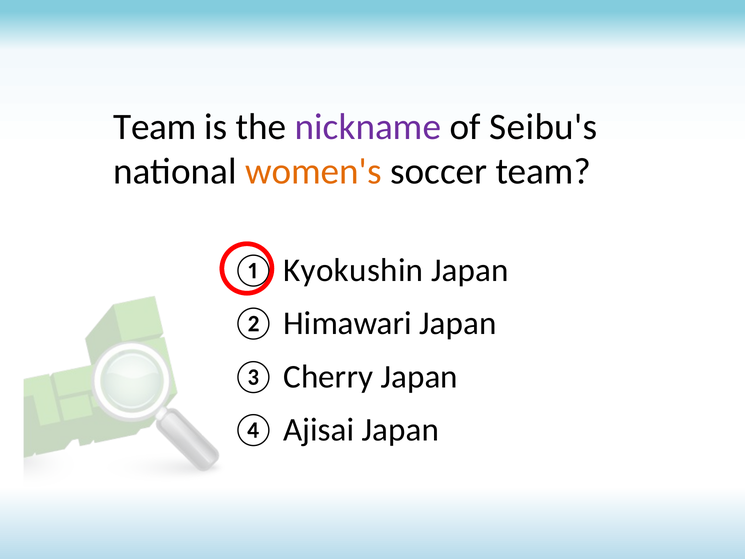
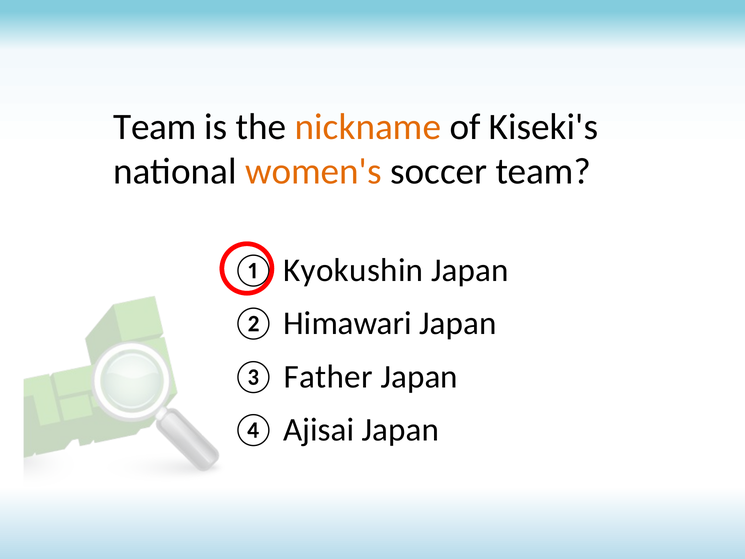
nickname colour: purple -> orange
Seibu's: Seibu's -> Kiseki's
Cherry: Cherry -> Father
